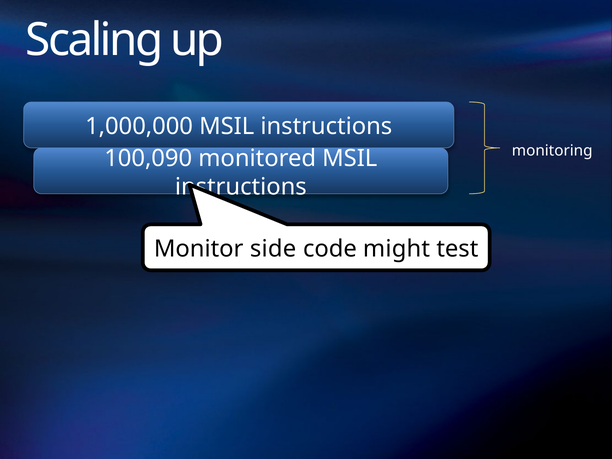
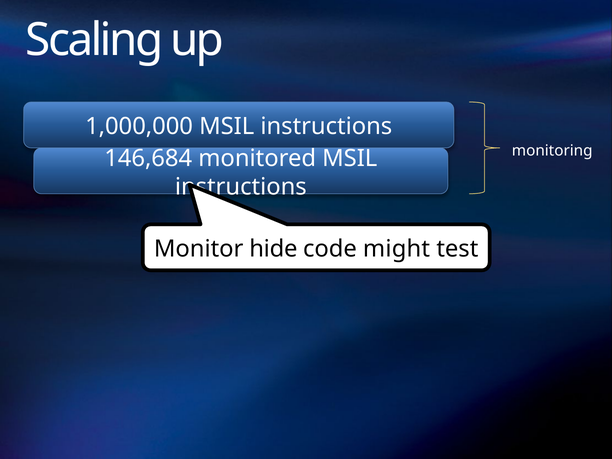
100,090: 100,090 -> 146,684
side: side -> hide
